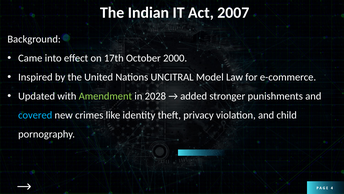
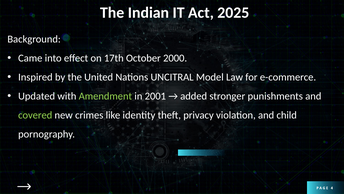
2007: 2007 -> 2025
2028: 2028 -> 2001
covered colour: light blue -> light green
